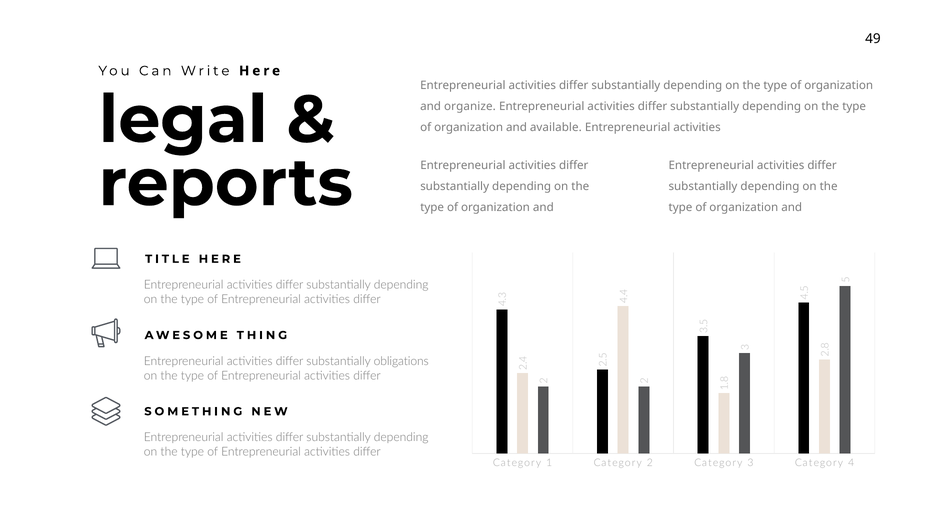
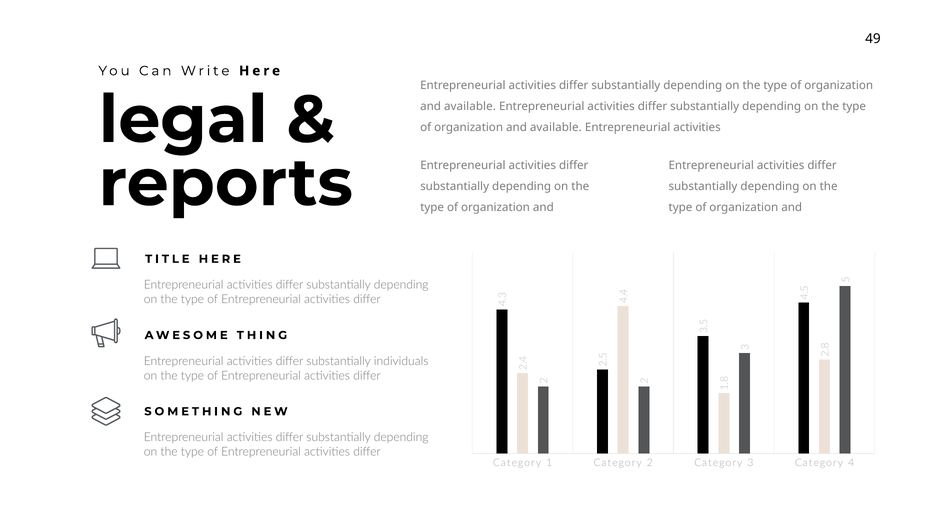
organize at (470, 106): organize -> available
obligations: obligations -> individuals
